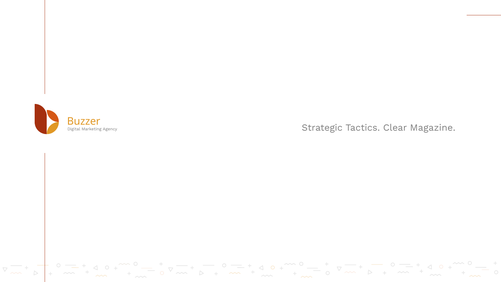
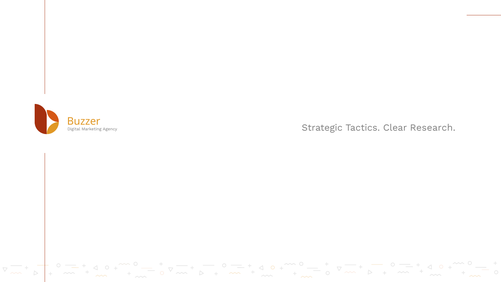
Magazine: Magazine -> Research
